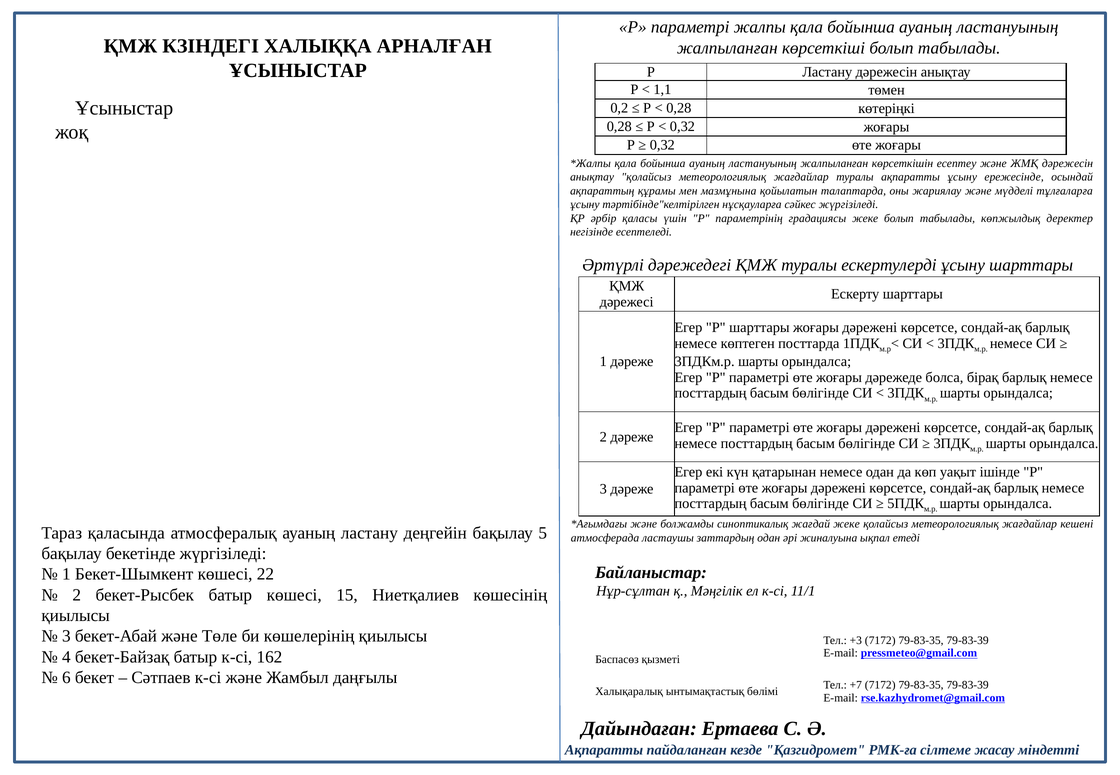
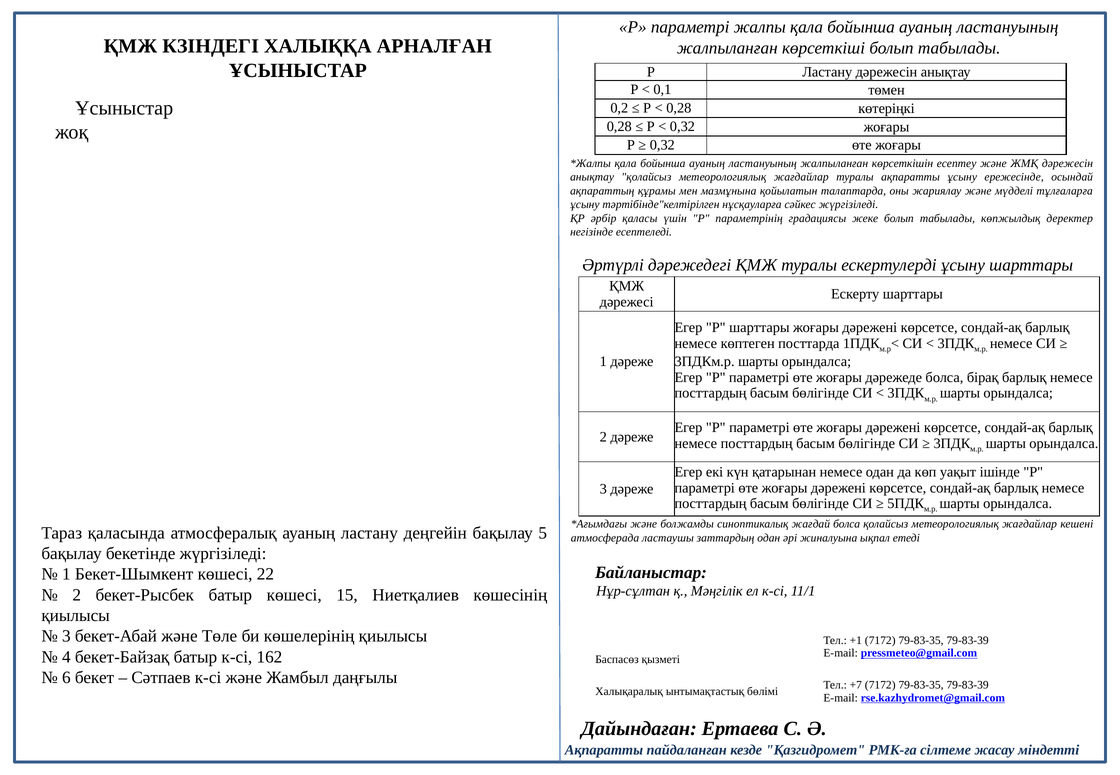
1,1: 1,1 -> 0,1
жағдай жеке: жеке -> болса
+3: +3 -> +1
